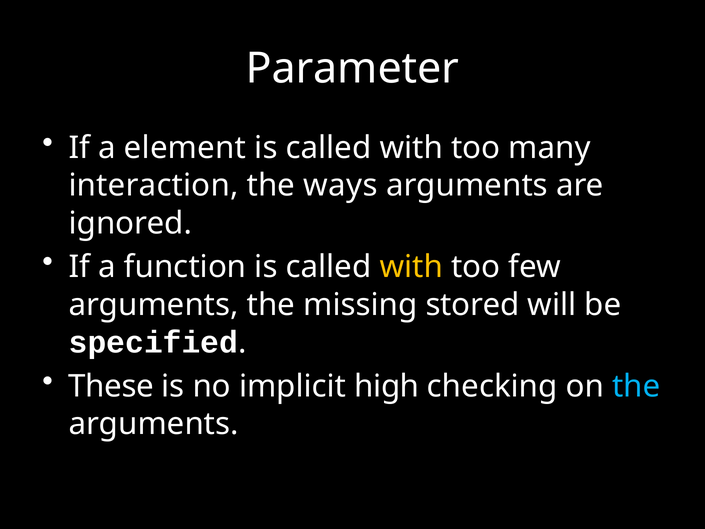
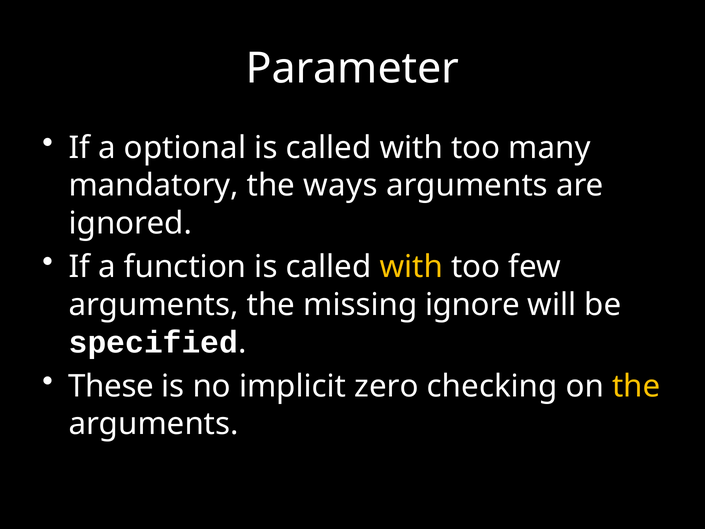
element: element -> optional
interaction: interaction -> mandatory
stored: stored -> ignore
high: high -> zero
the at (636, 386) colour: light blue -> yellow
